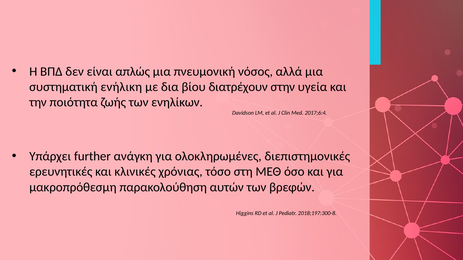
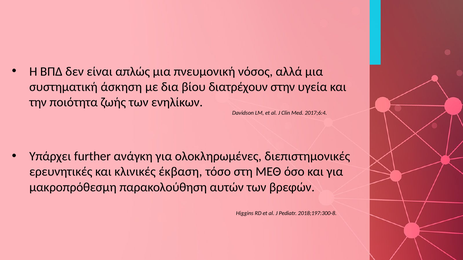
ενήλικη: ενήλικη -> άσκηση
χρόνιας: χρόνιας -> έκβαση
